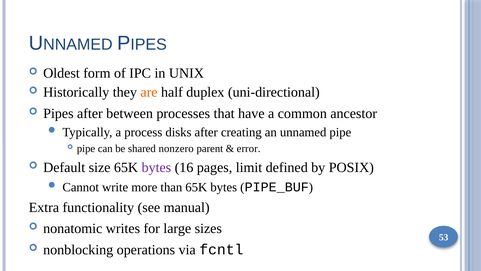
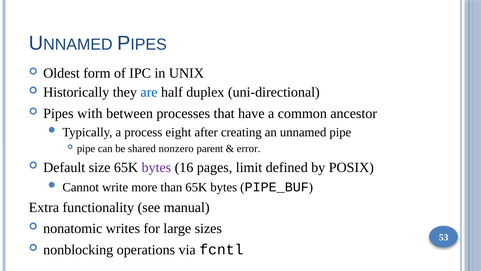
are colour: orange -> blue
Pipes after: after -> with
disks: disks -> eight
